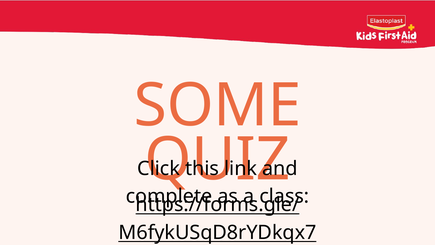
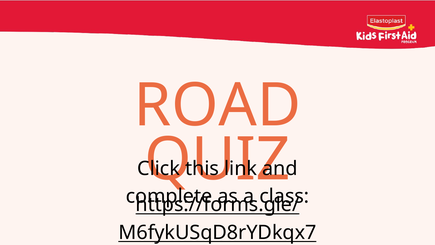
SOME: SOME -> ROAD
